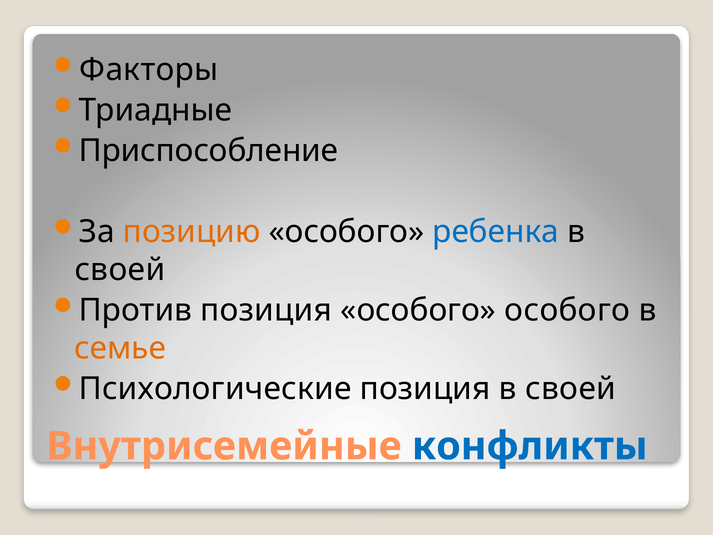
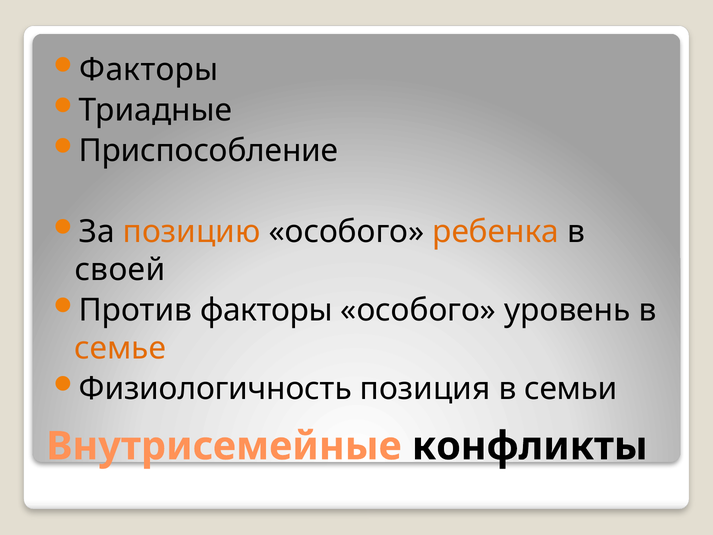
ребенка colour: blue -> orange
Против позиция: позиция -> факторы
особого особого: особого -> уровень
Психологические: Психологические -> Физиологичность
позиция в своей: своей -> семьи
конфликты colour: blue -> black
